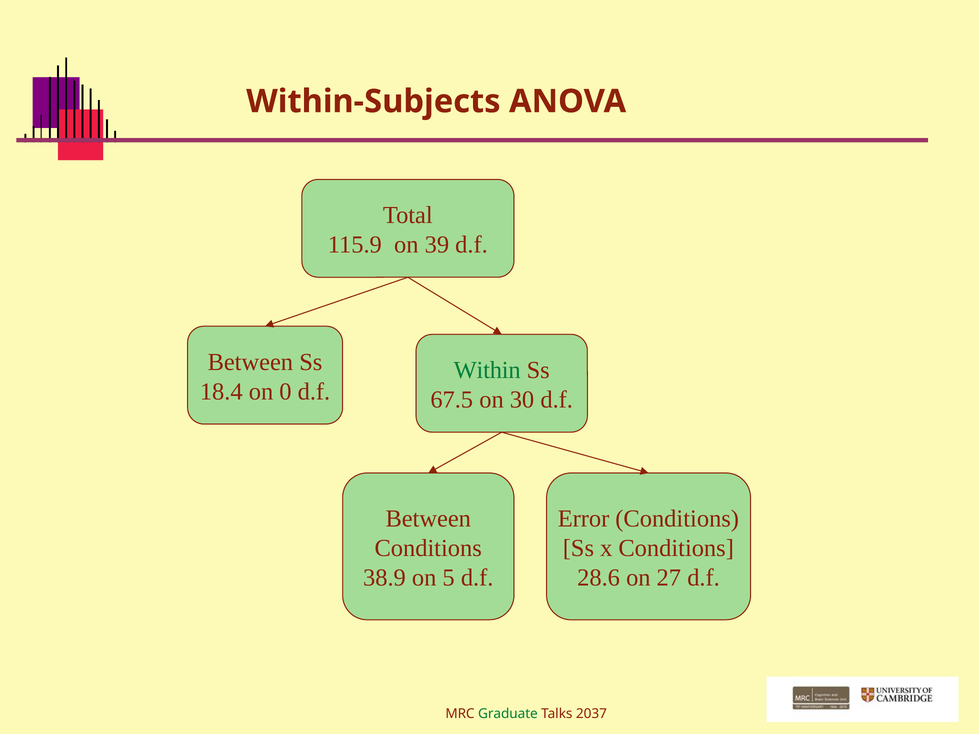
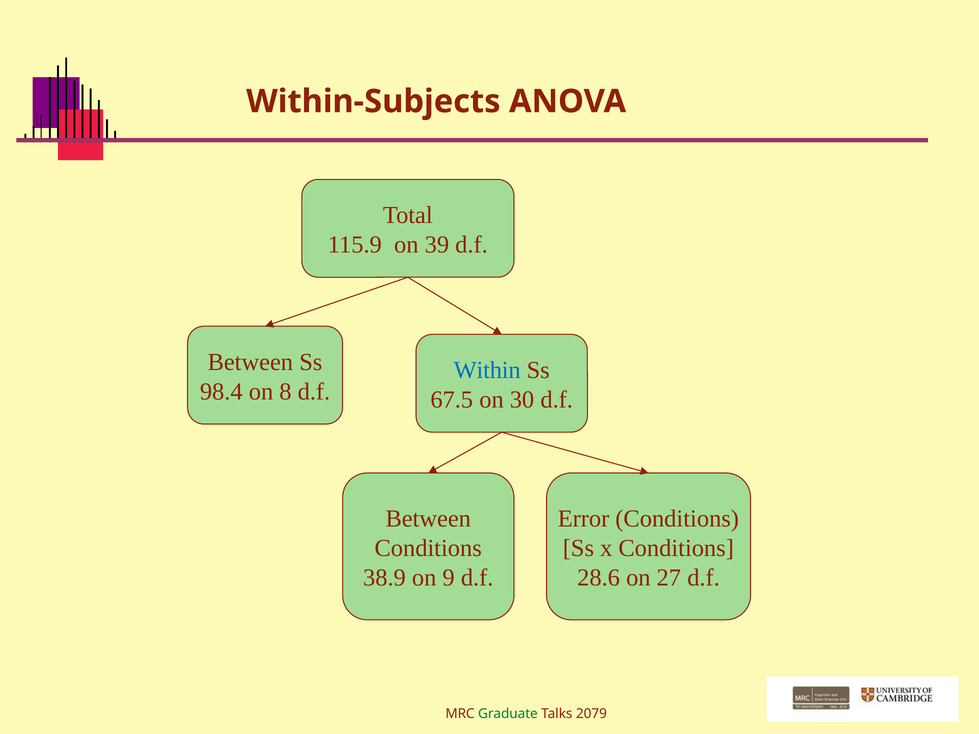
Within colour: green -> blue
18.4: 18.4 -> 98.4
0: 0 -> 8
5: 5 -> 9
2037: 2037 -> 2079
